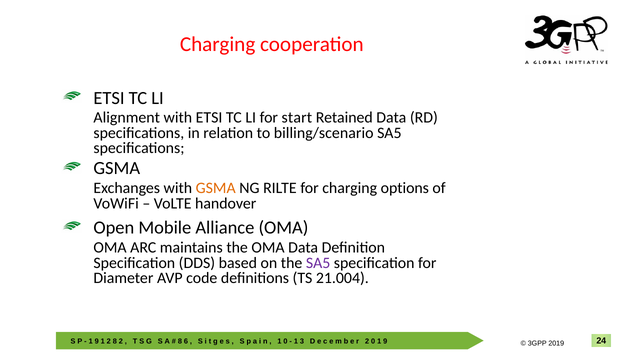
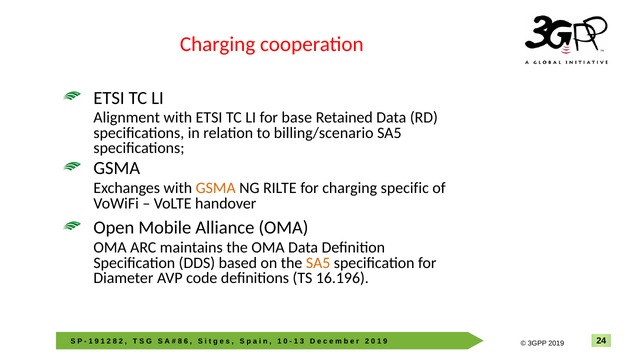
start: start -> base
options: options -> specific
SA5 at (318, 263) colour: purple -> orange
21.004: 21.004 -> 16.196
